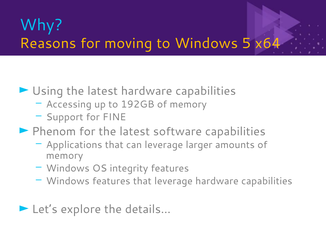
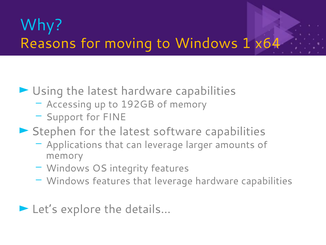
5: 5 -> 1
Phenom: Phenom -> Stephen
